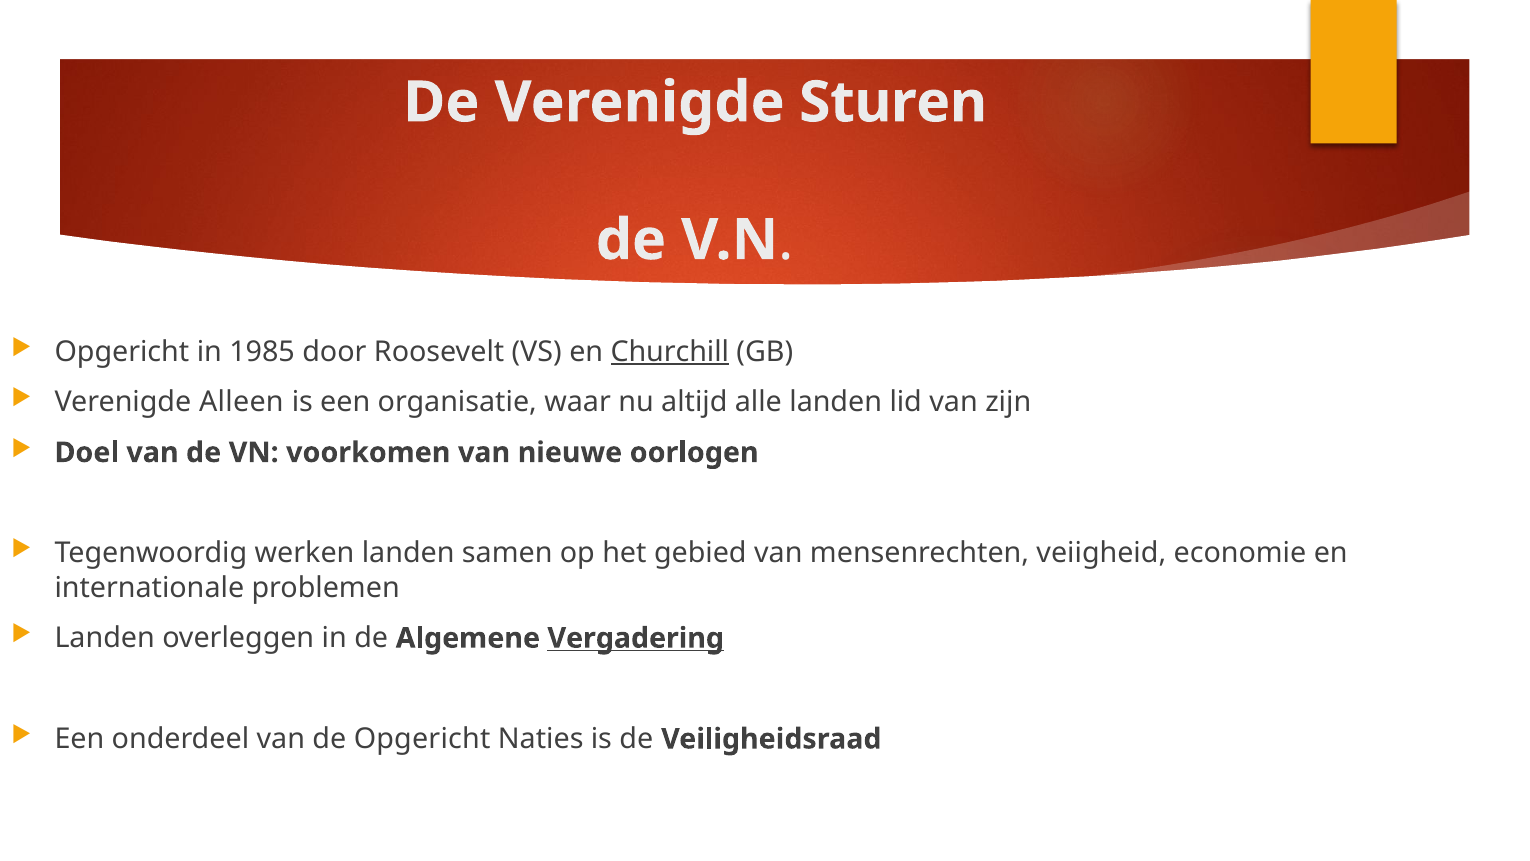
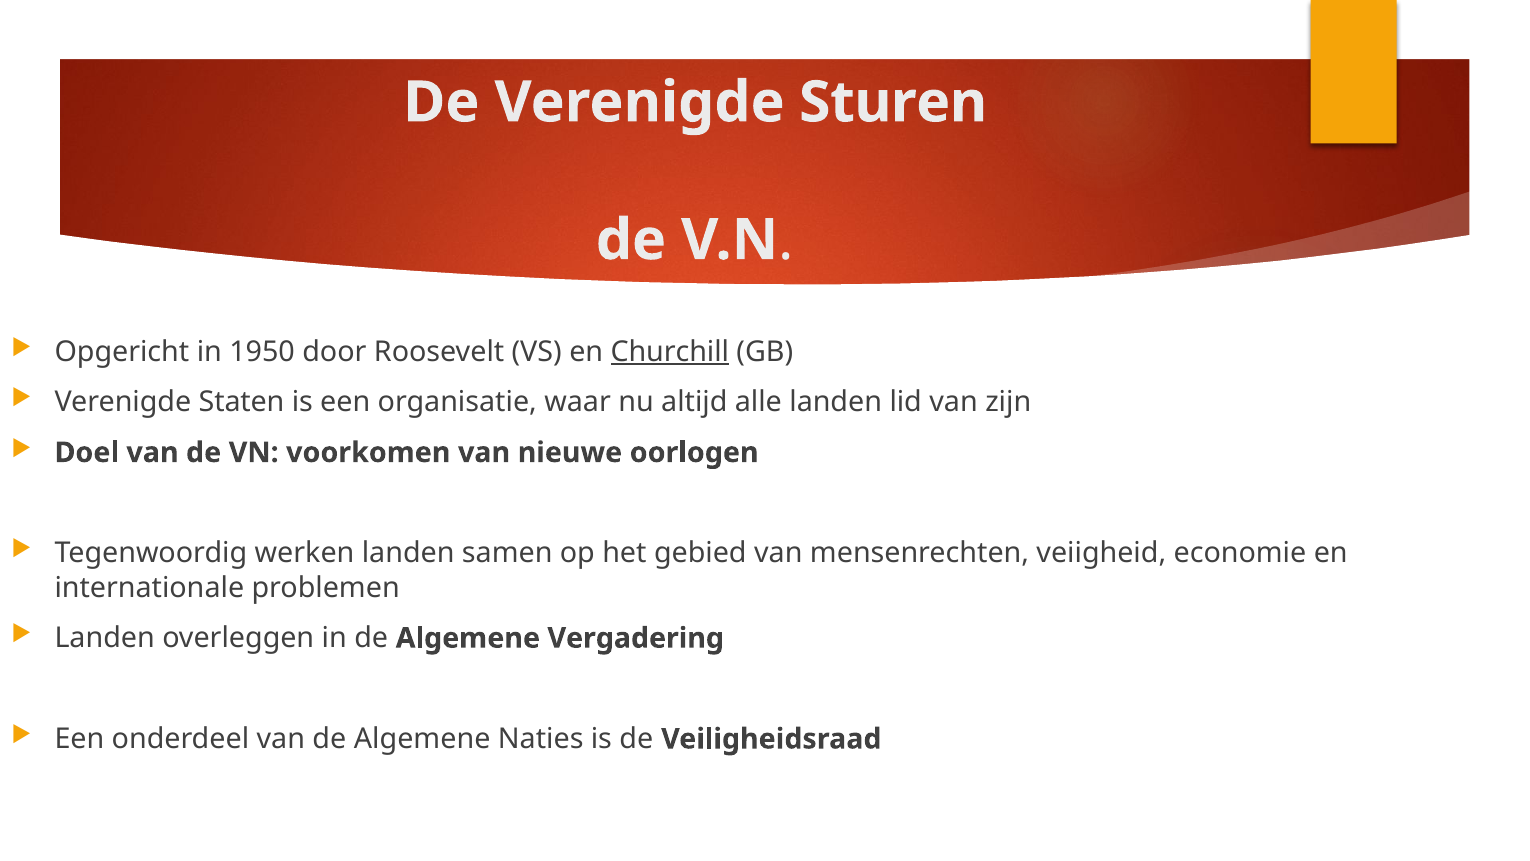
1985: 1985 -> 1950
Alleen: Alleen -> Staten
Vergadering underline: present -> none
van de Opgericht: Opgericht -> Algemene
